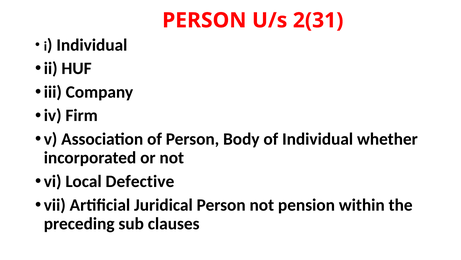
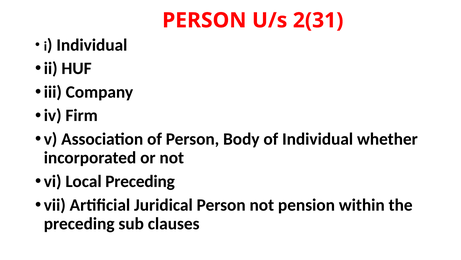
Local Defective: Defective -> Preceding
